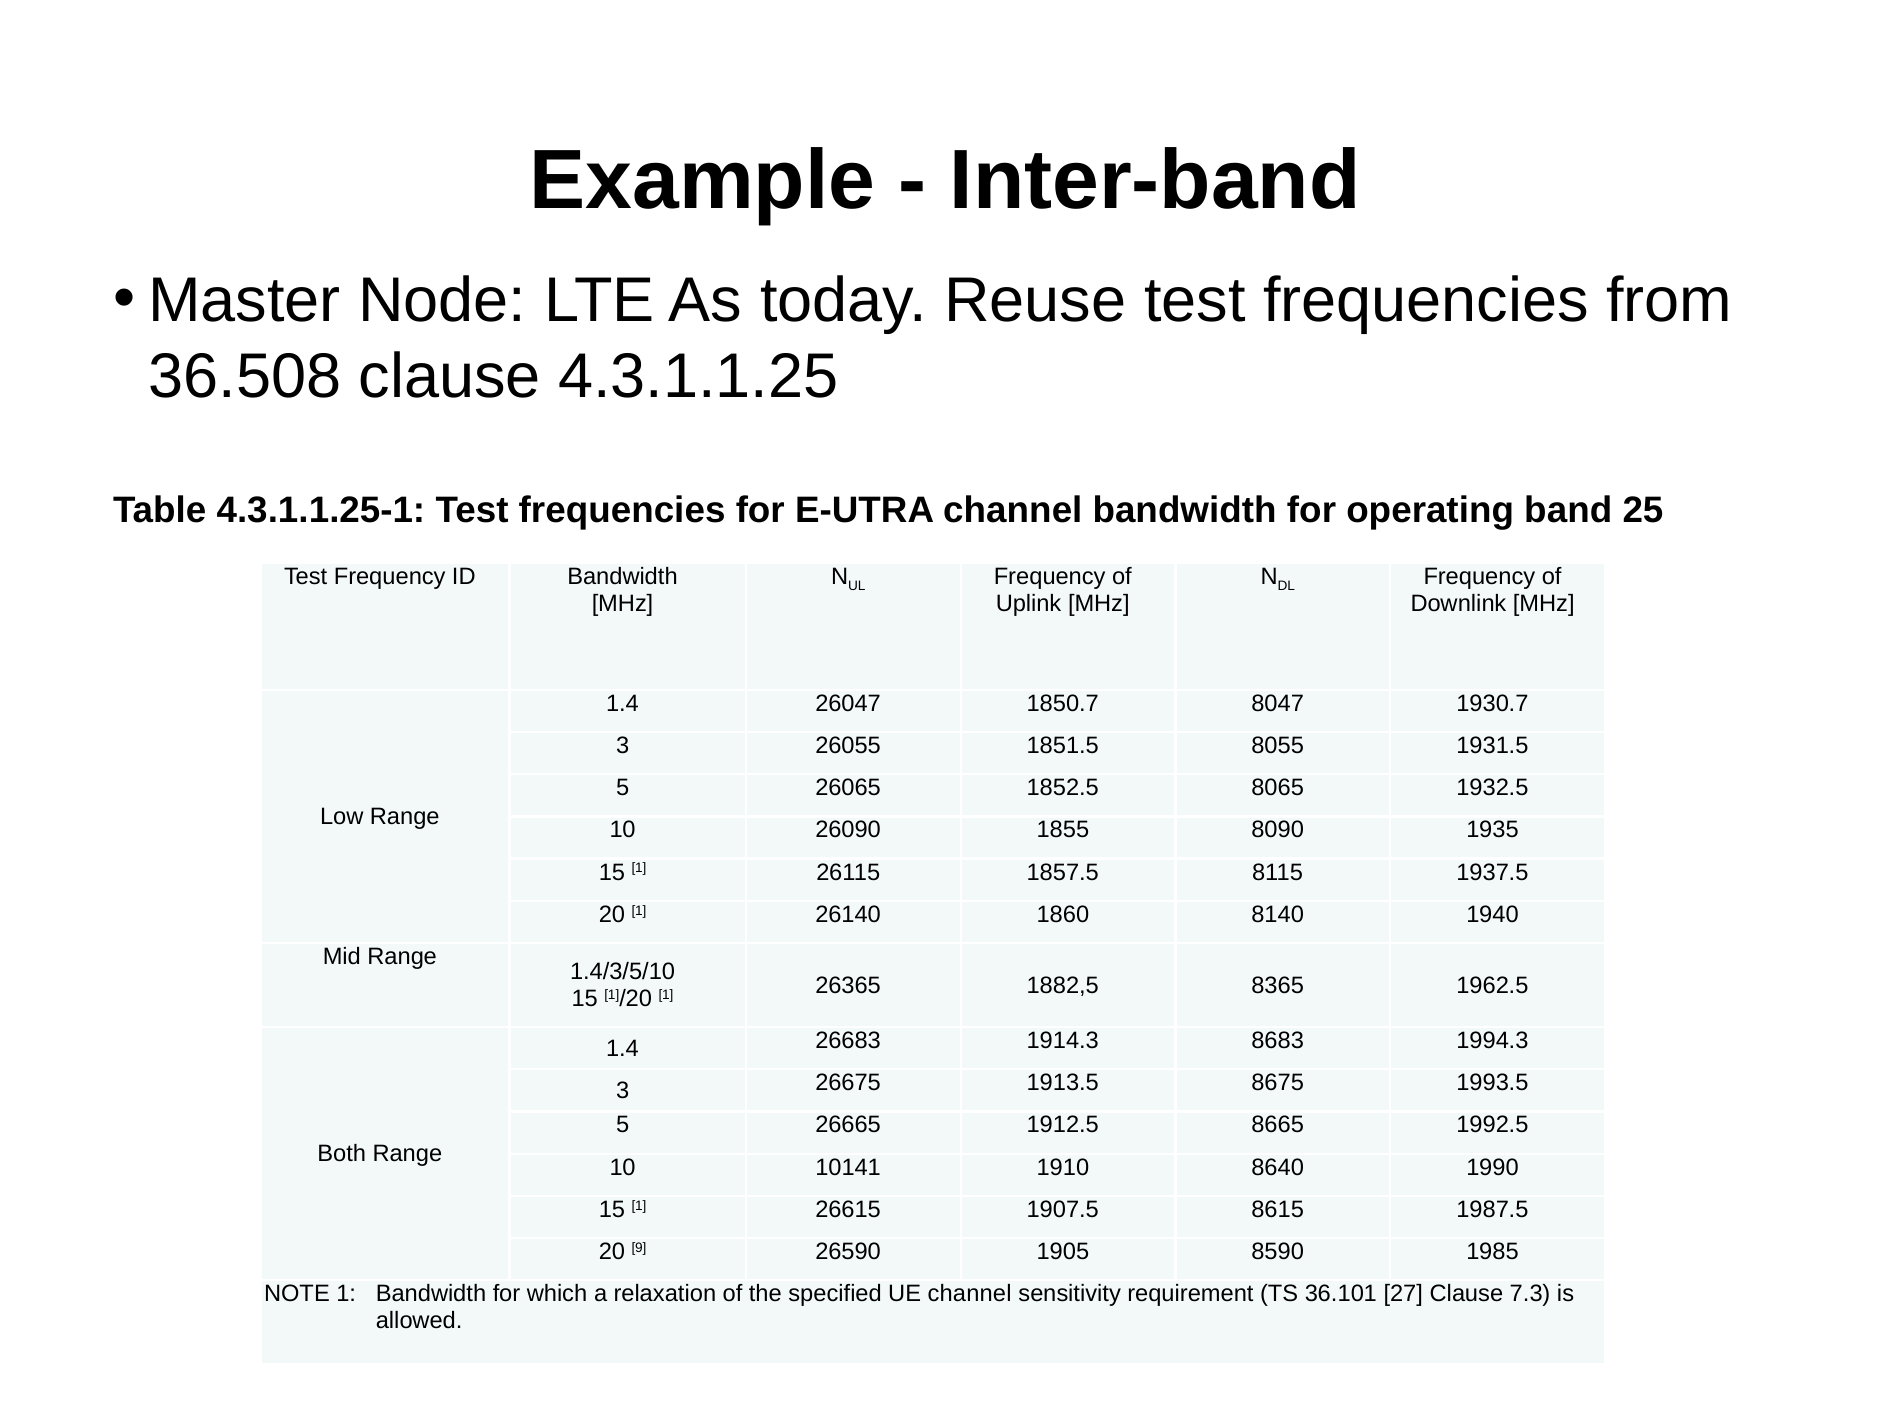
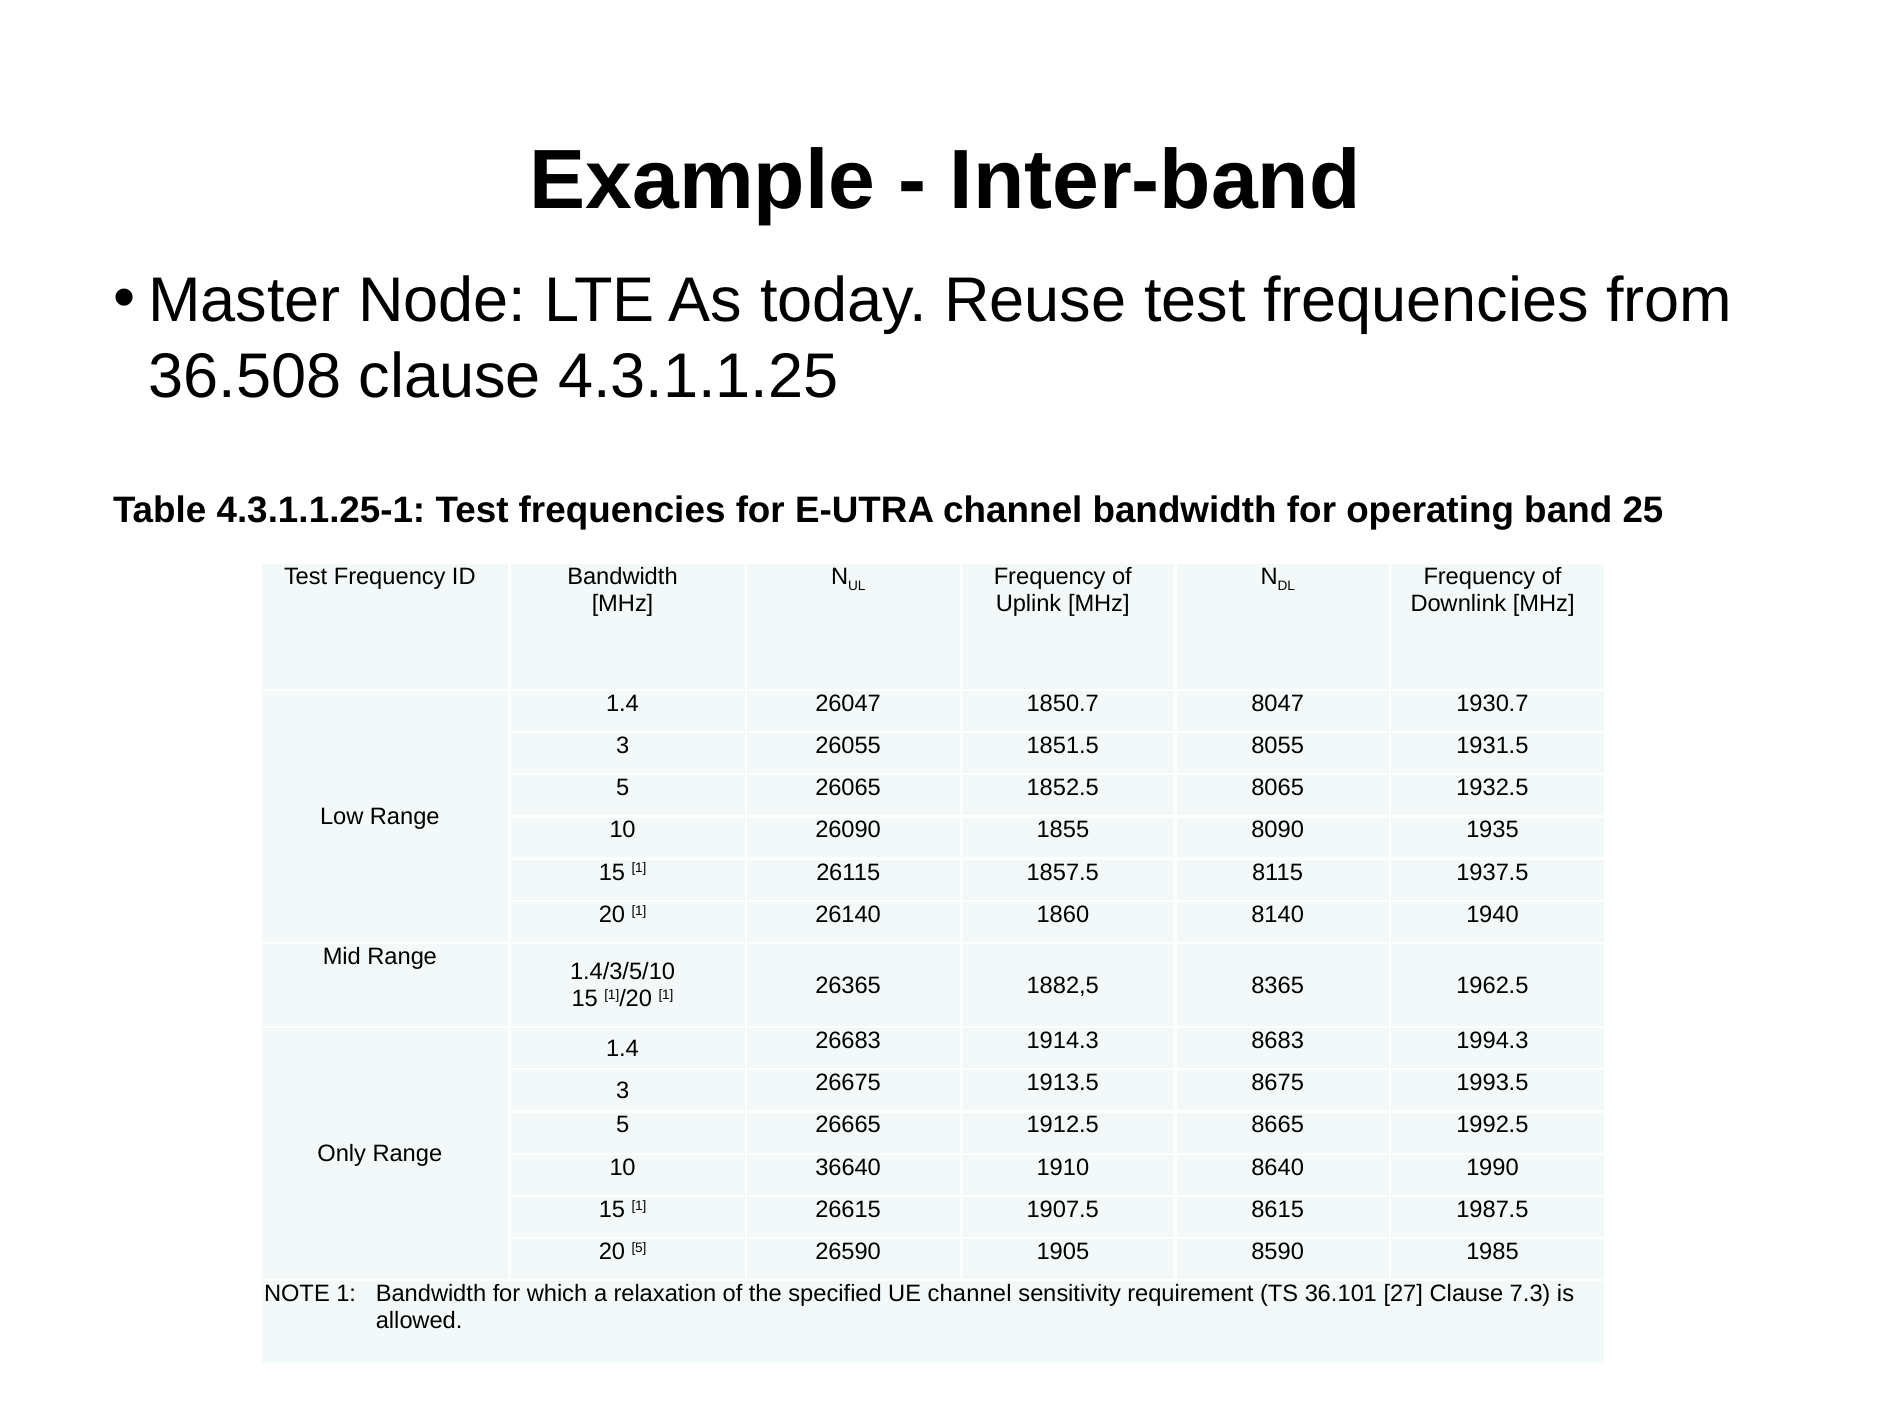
Both: Both -> Only
10141: 10141 -> 36640
20 9: 9 -> 5
